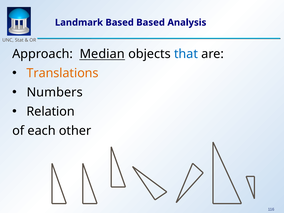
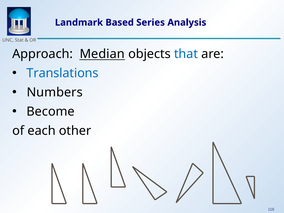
Based Based: Based -> Series
Translations colour: orange -> blue
Relation: Relation -> Become
